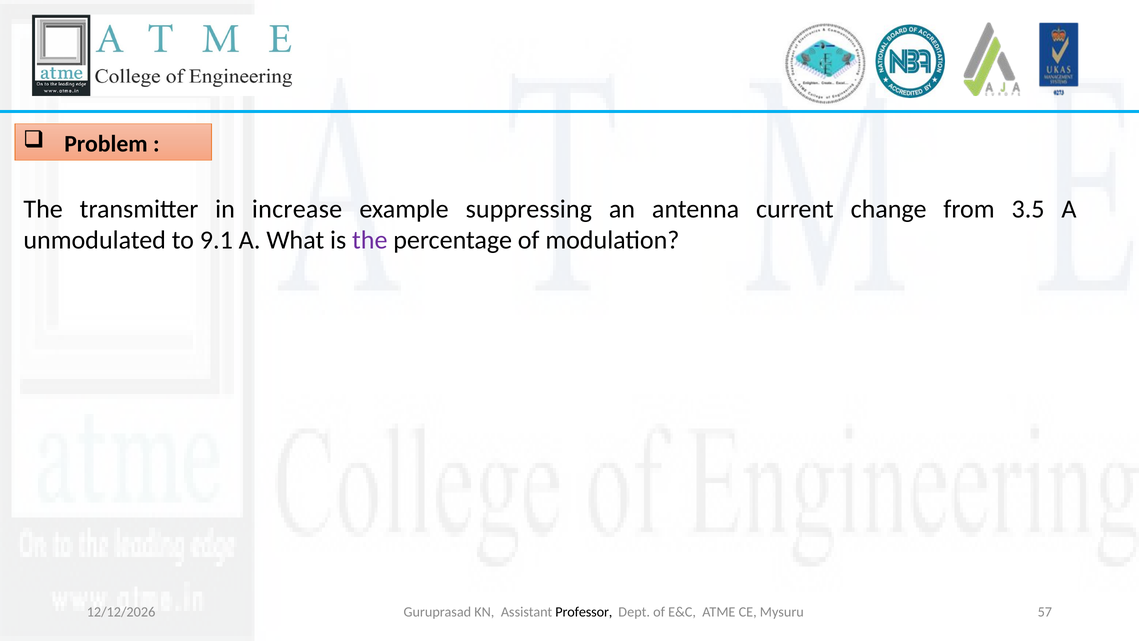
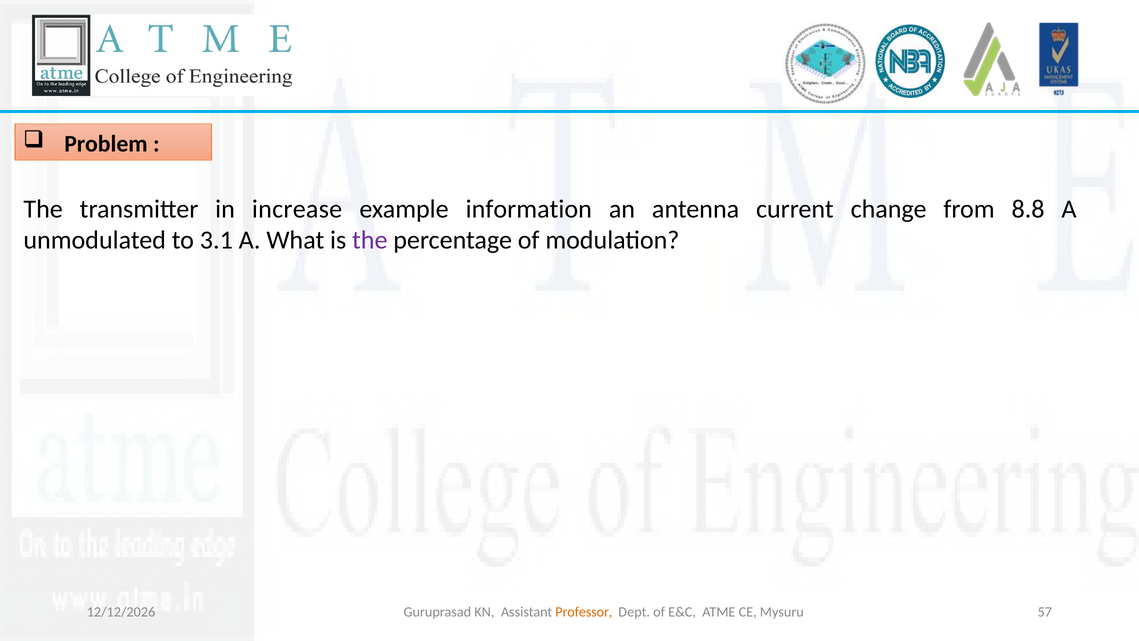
suppressing: suppressing -> information
3.5: 3.5 -> 8.8
9.1: 9.1 -> 3.1
Professor colour: black -> orange
